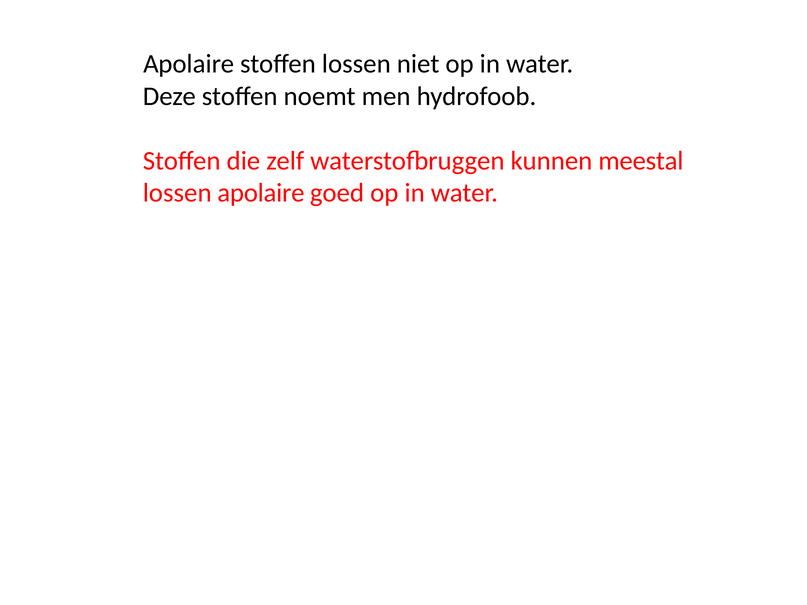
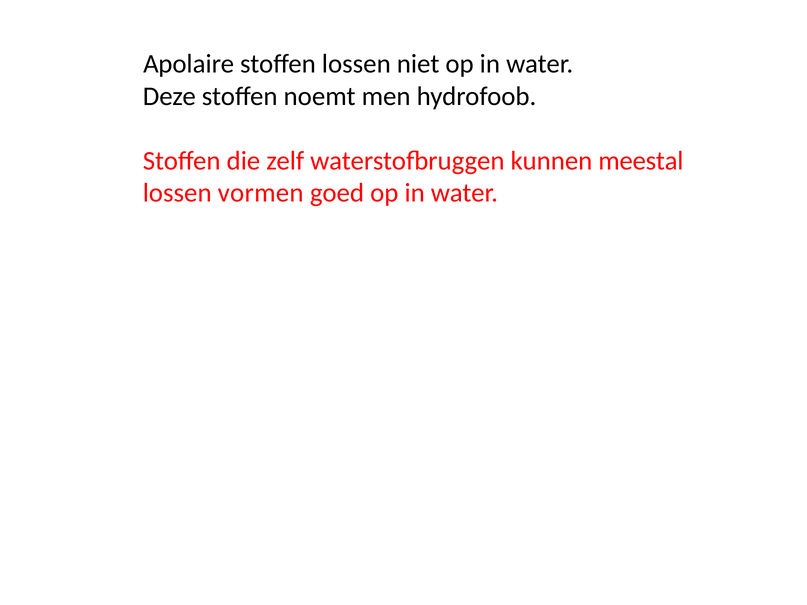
lossen apolaire: apolaire -> vormen
